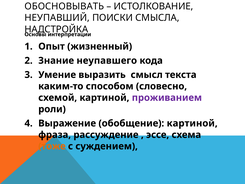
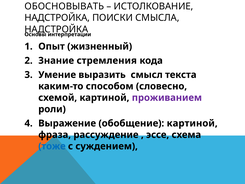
НЕУПАВШИЙ at (57, 18): НЕУПАВШИЙ -> НАДСТРОЙКА
неупавшего: неупавшего -> стремления
тоже colour: orange -> blue
